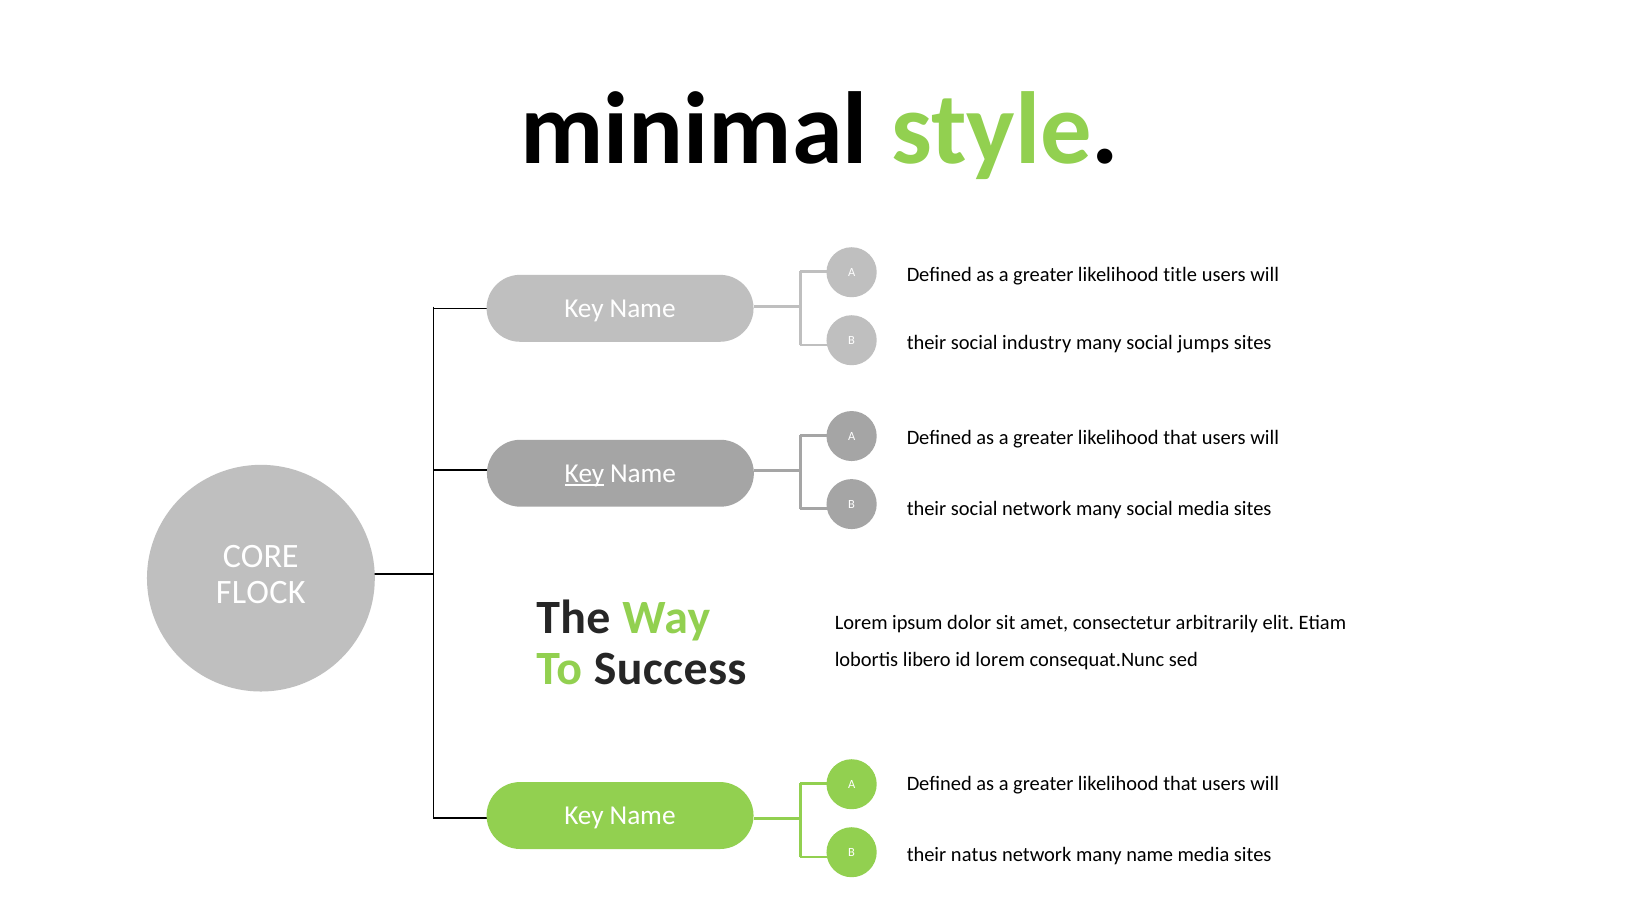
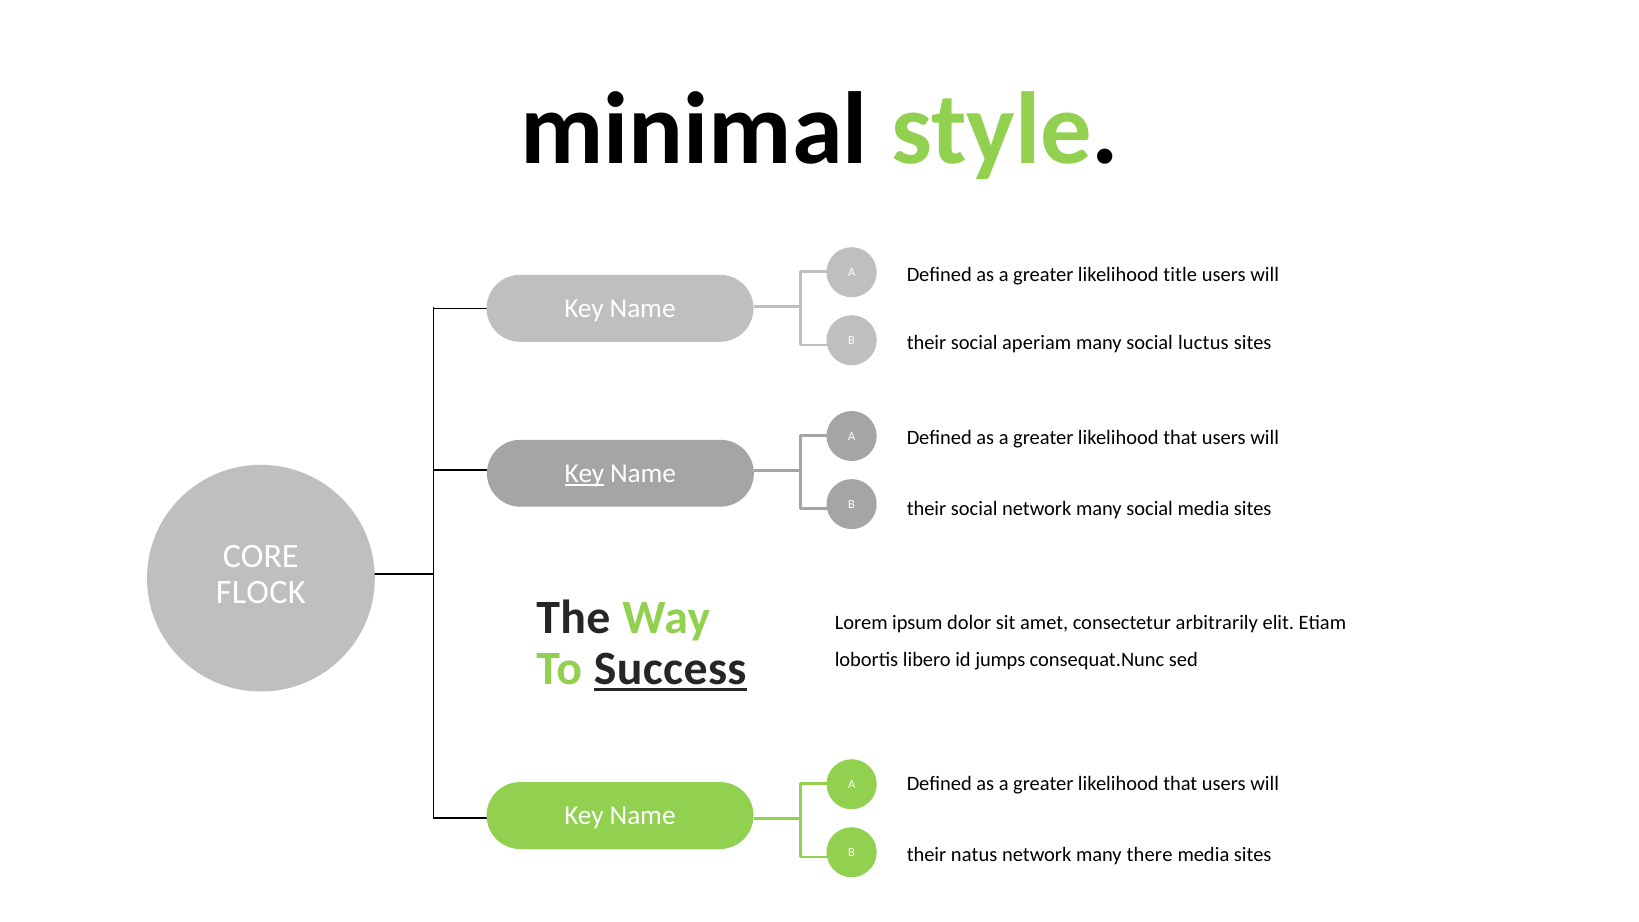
industry: industry -> aperiam
jumps: jumps -> luctus
Success underline: none -> present
id lorem: lorem -> jumps
many name: name -> there
